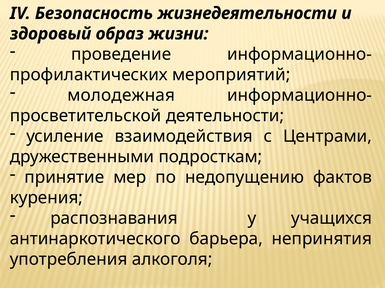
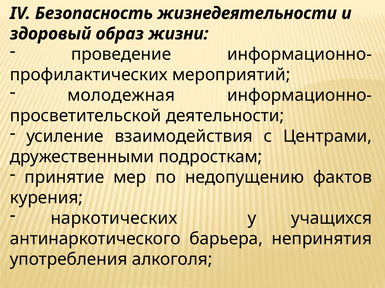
распознавания: распознавания -> наркотических
